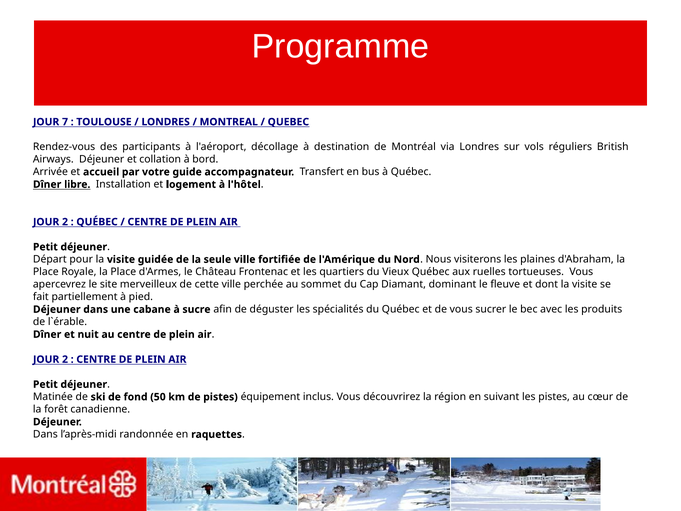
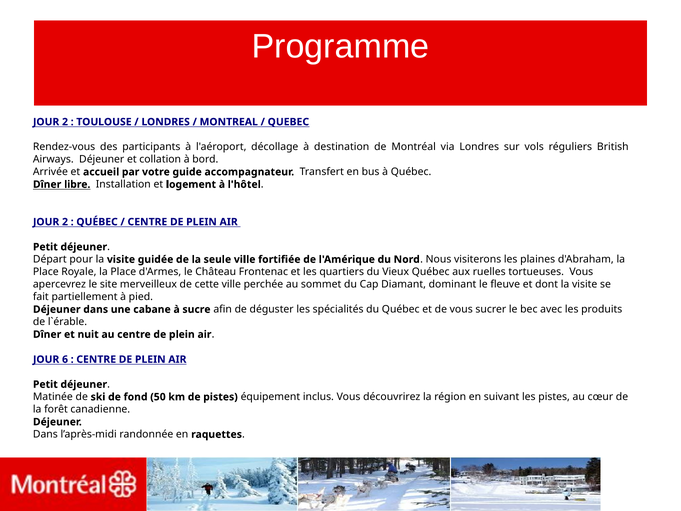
7 at (65, 122): 7 -> 2
2 at (65, 359): 2 -> 6
